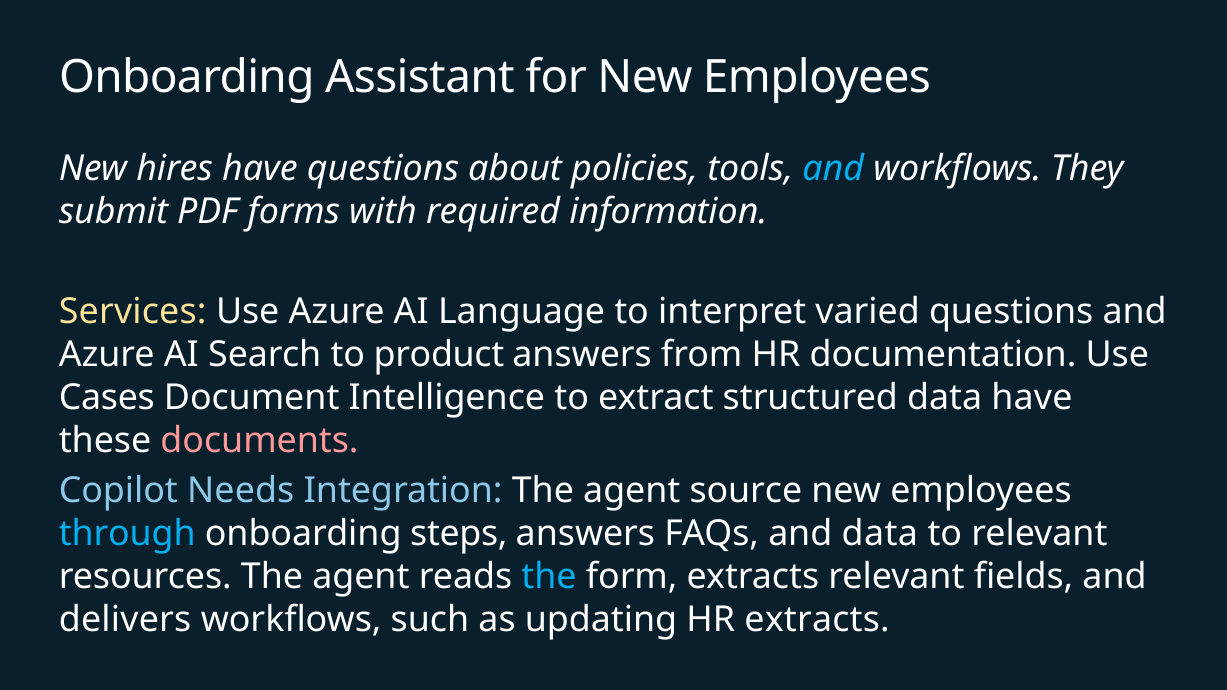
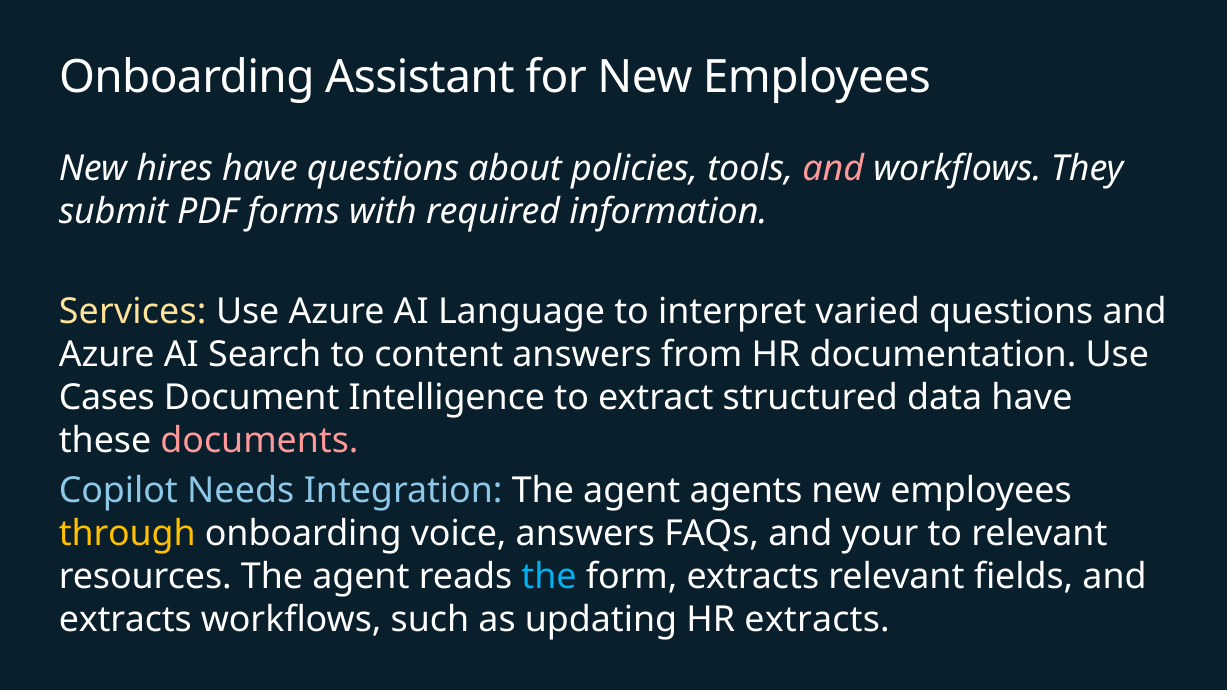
and at (833, 168) colour: light blue -> pink
product: product -> content
source: source -> agents
through colour: light blue -> yellow
steps: steps -> voice
and data: data -> your
delivers at (125, 620): delivers -> extracts
